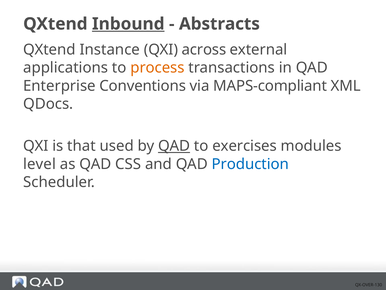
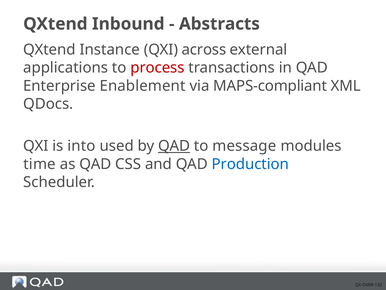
Inbound underline: present -> none
process colour: orange -> red
Conventions: Conventions -> Enablement
that: that -> into
exercises: exercises -> message
level: level -> time
